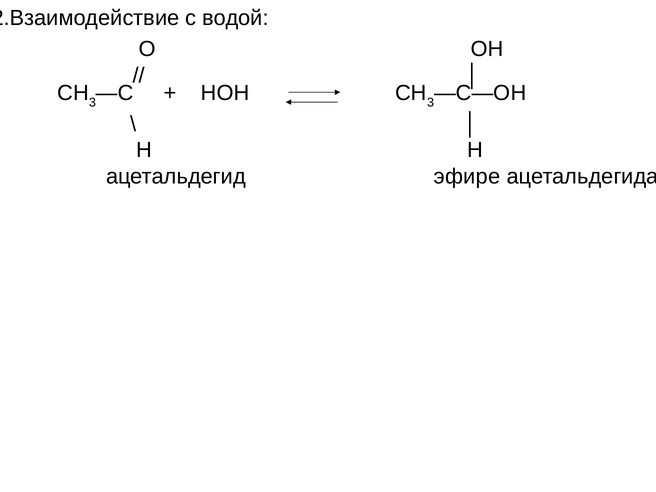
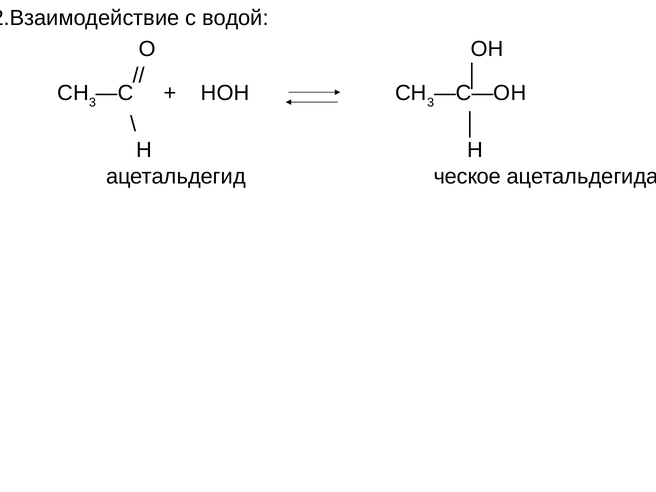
эфире: эфире -> ческое
